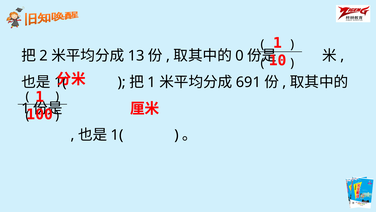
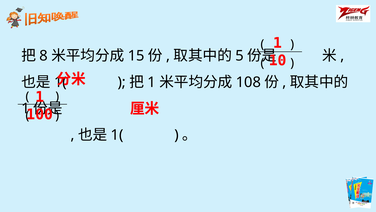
2: 2 -> 8
13: 13 -> 15
0: 0 -> 5
691: 691 -> 108
